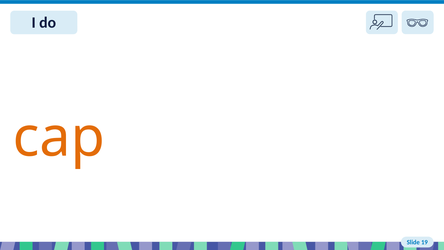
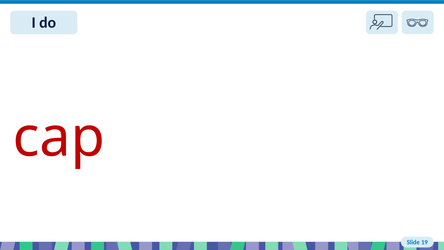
cap colour: orange -> red
